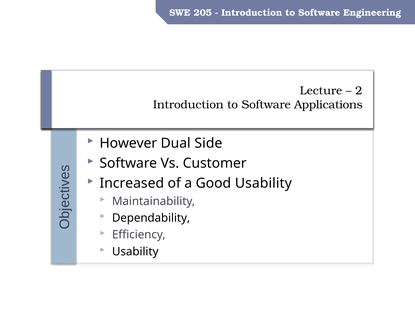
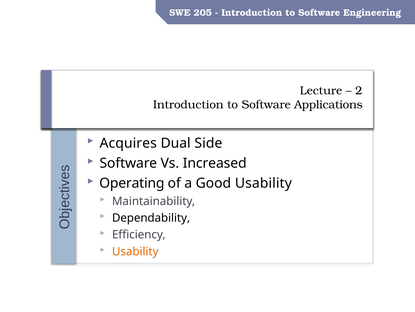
However: However -> Acquires
Customer: Customer -> Increased
Increased: Increased -> Operating
Usability at (135, 251) colour: black -> orange
